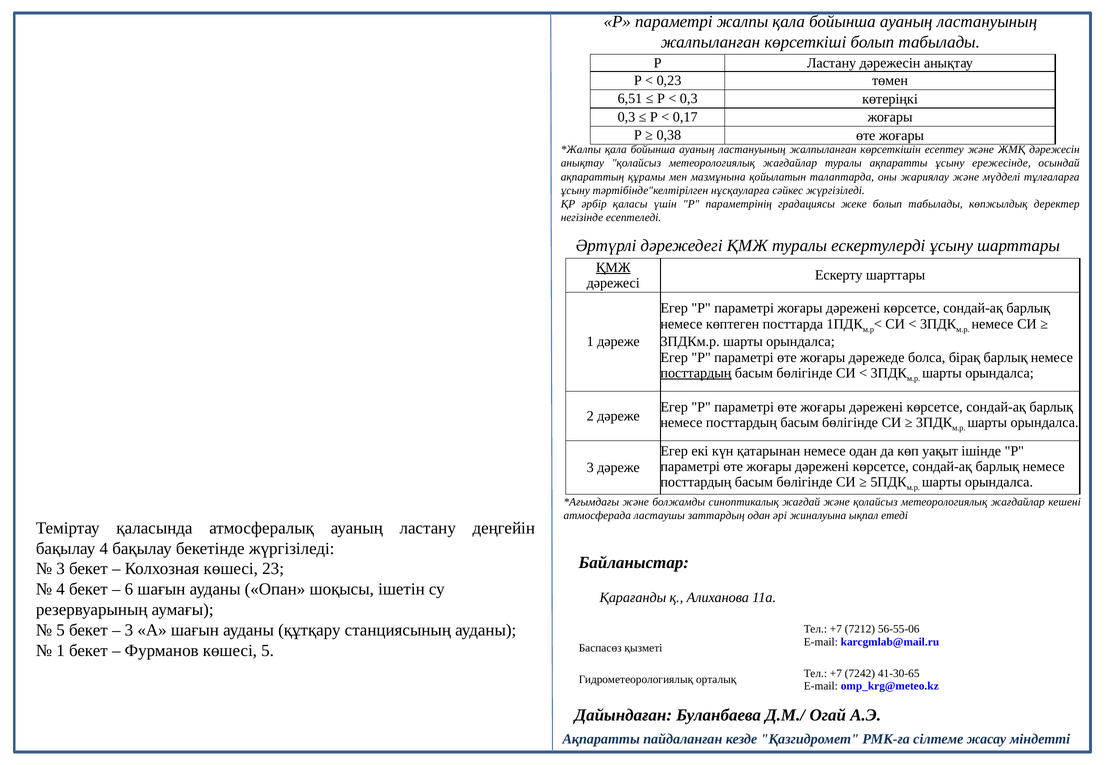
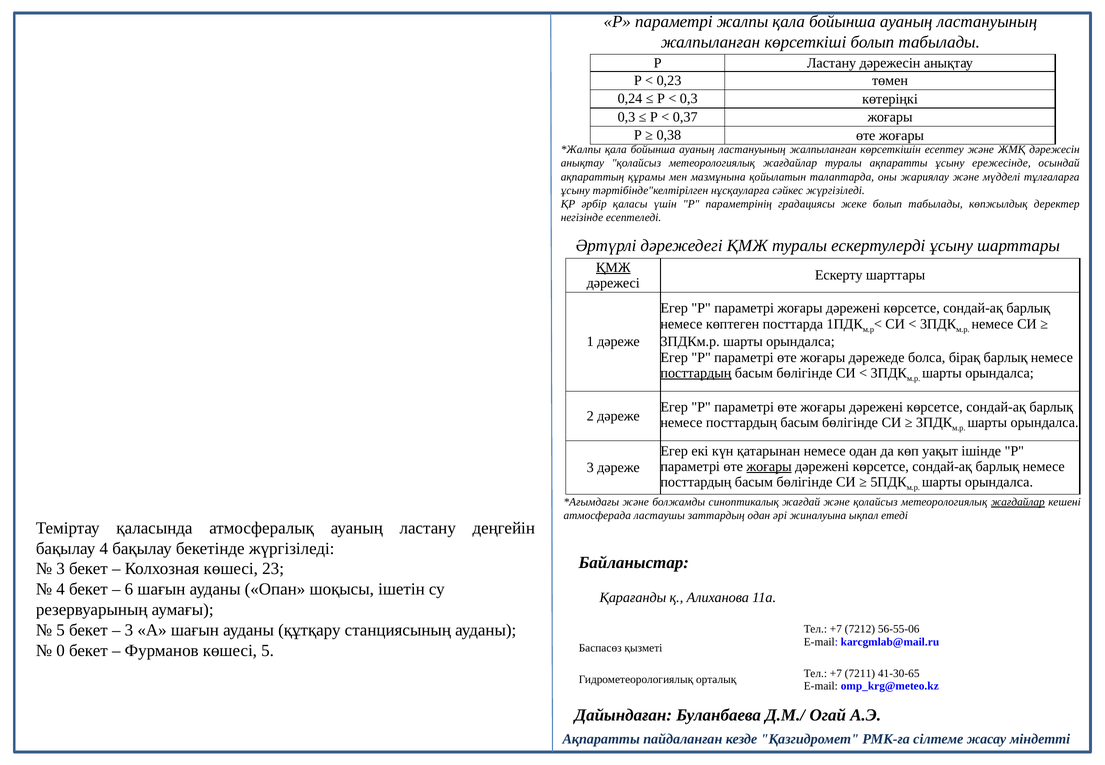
6,51: 6,51 -> 0,24
0,17: 0,17 -> 0,37
жоғары at (769, 466) underline: none -> present
жағдайлар at (1018, 502) underline: none -> present
1 at (61, 650): 1 -> 0
7242: 7242 -> 7211
